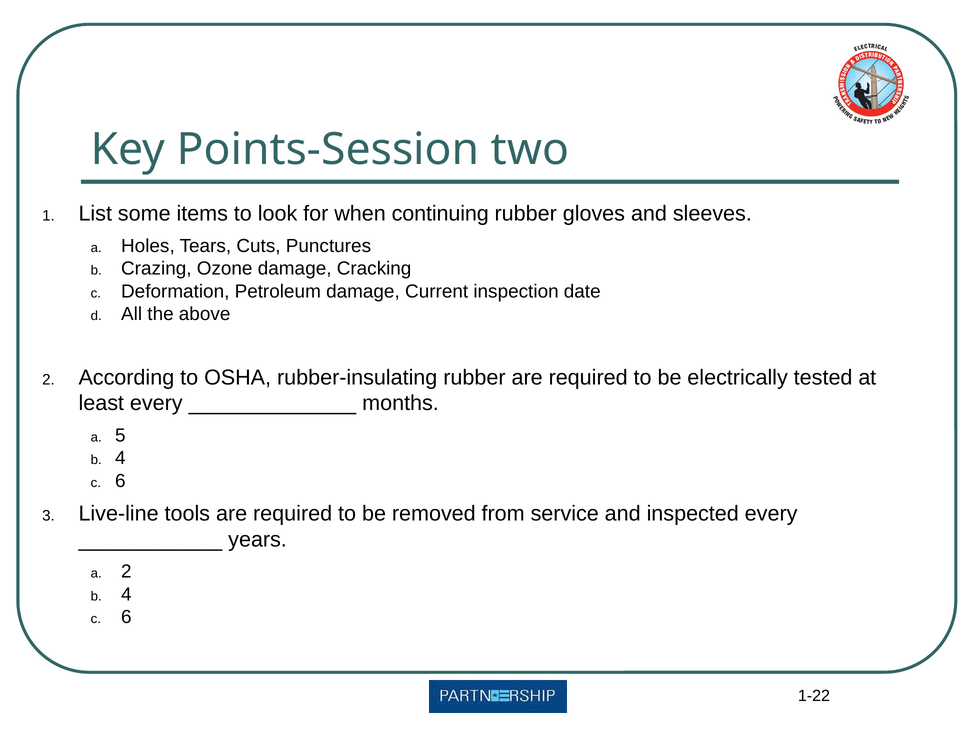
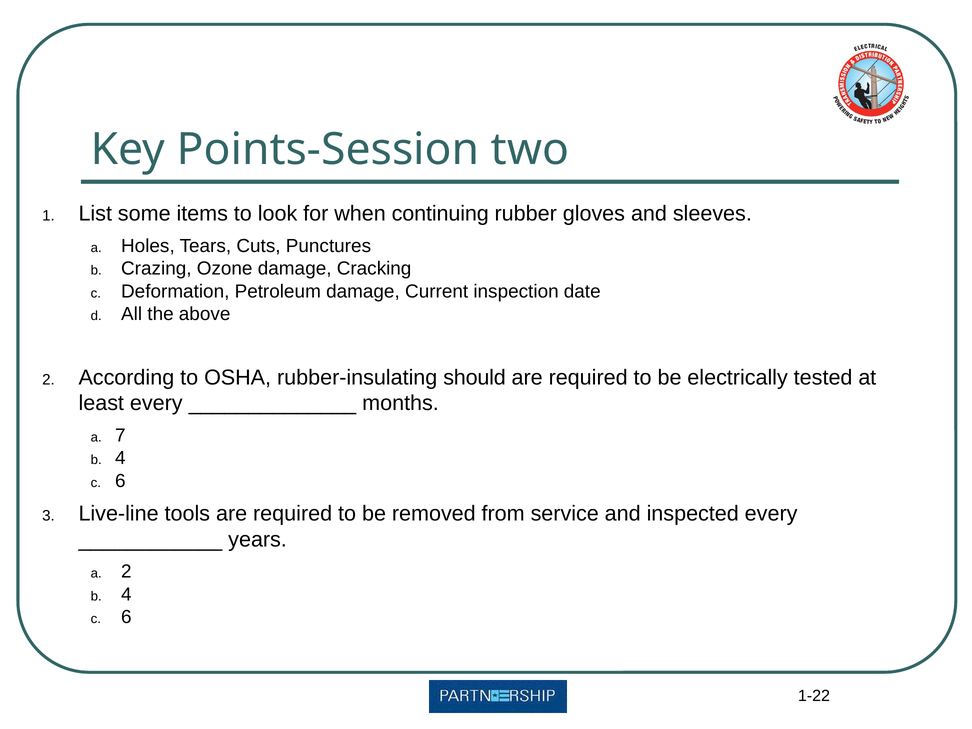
rubber-insulating rubber: rubber -> should
5: 5 -> 7
